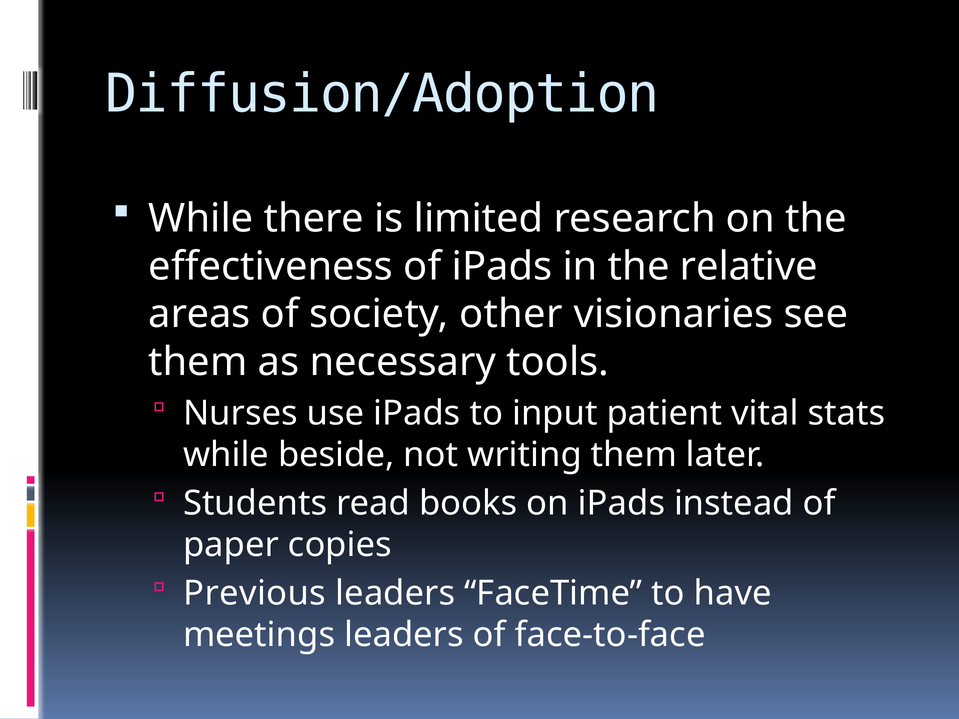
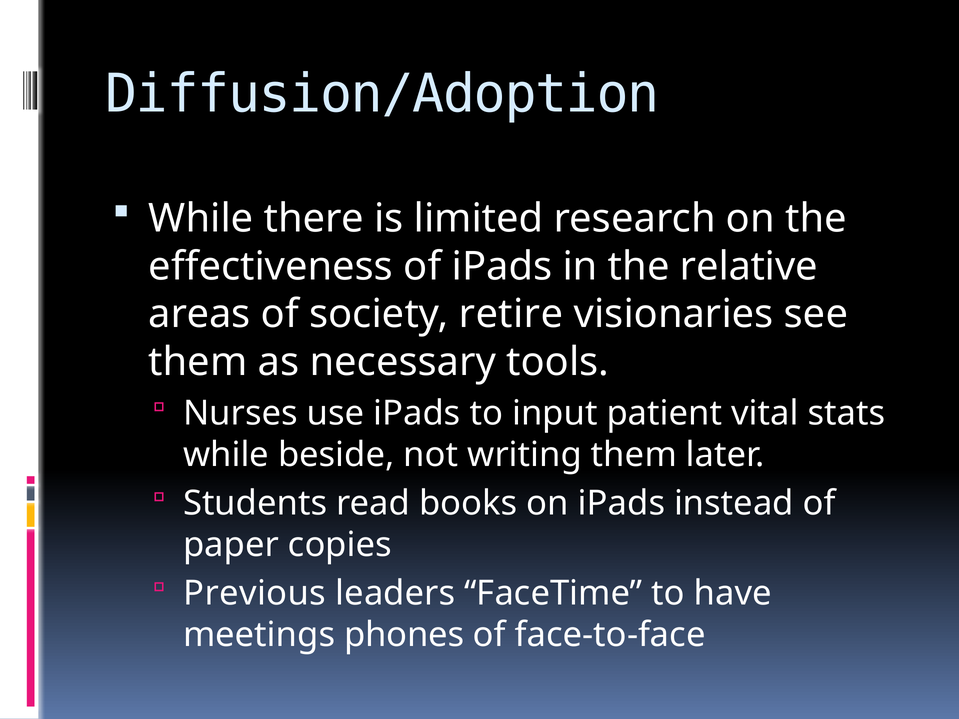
other: other -> retire
meetings leaders: leaders -> phones
